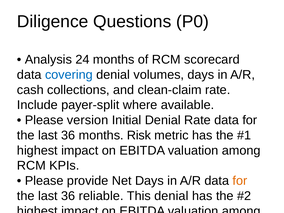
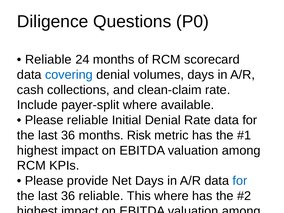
Analysis at (48, 60): Analysis -> Reliable
Please version: version -> reliable
for at (240, 181) colour: orange -> blue
This denial: denial -> where
